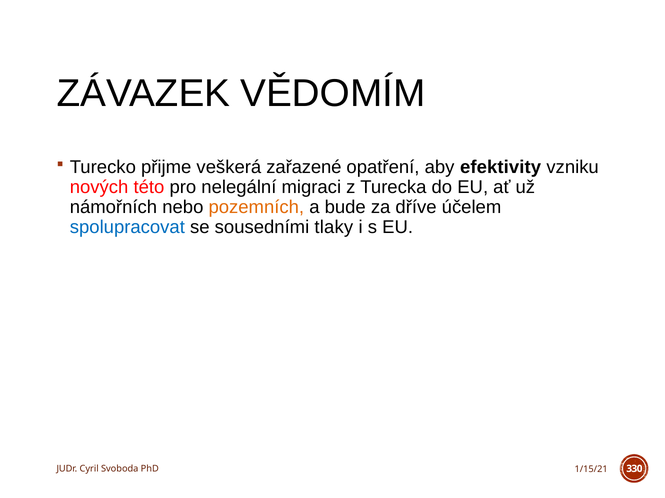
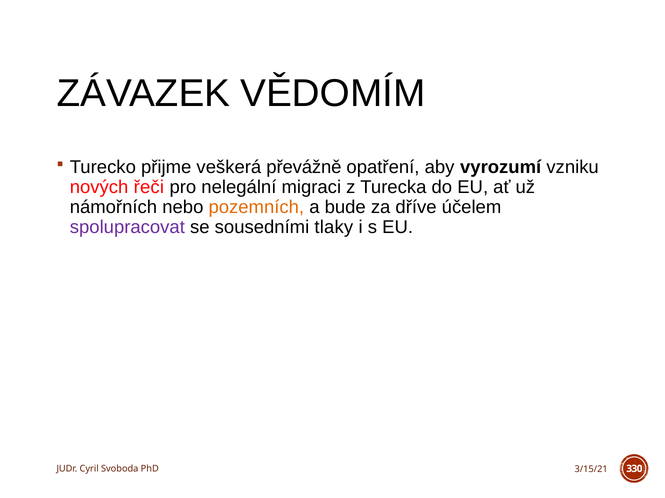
zařazené: zařazené -> převážně
efektivity: efektivity -> vyrozumí
této: této -> řeči
spolupracovat colour: blue -> purple
1/15/21: 1/15/21 -> 3/15/21
